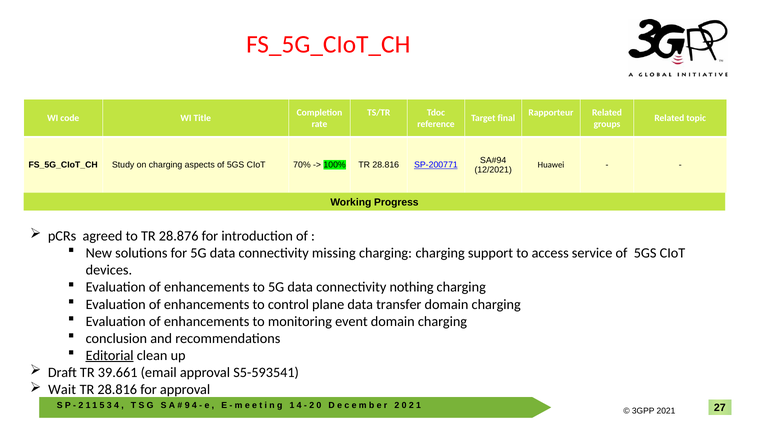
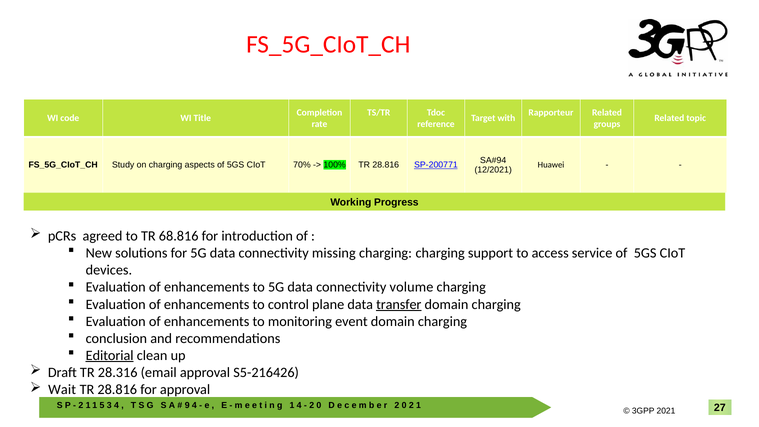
final: final -> with
28.876: 28.876 -> 68.816
nothing: nothing -> volume
transfer underline: none -> present
39.661: 39.661 -> 28.316
S5-593541: S5-593541 -> S5-216426
